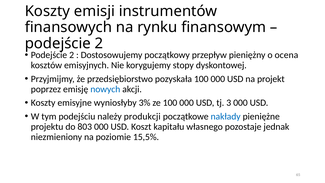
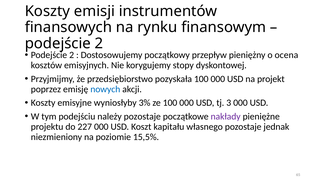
należy produkcji: produkcji -> pozostaje
nakłady colour: blue -> purple
803: 803 -> 227
